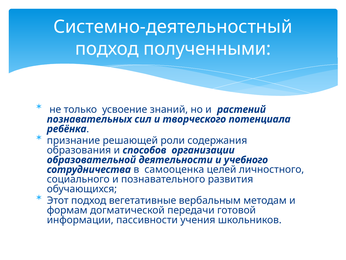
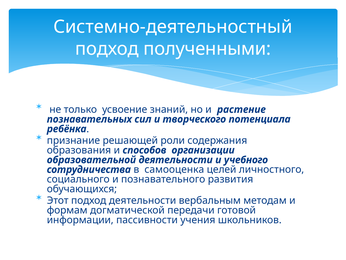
растений: растений -> растение
подход вегетативные: вегетативные -> деятельности
